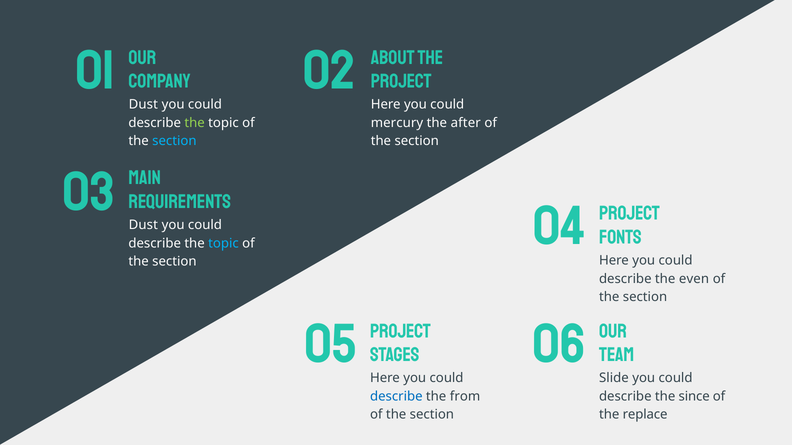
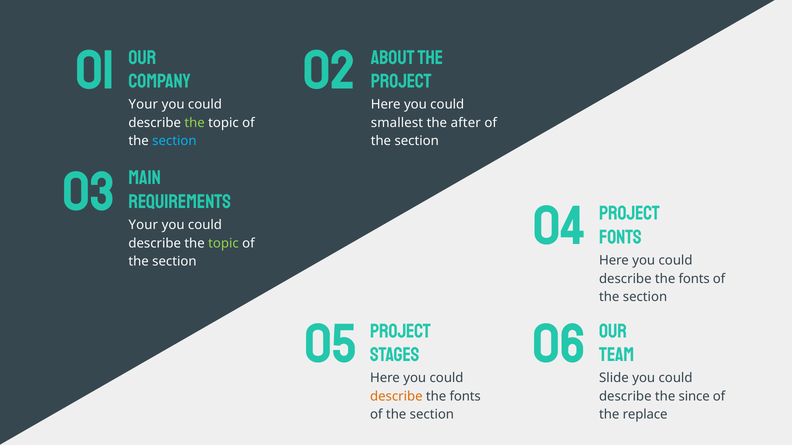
Dust at (143, 105): Dust -> Your
mercury: mercury -> smallest
Dust at (143, 225): Dust -> Your
topic at (224, 244) colour: light blue -> light green
even at (694, 279): even -> fonts
describe at (396, 397) colour: blue -> orange
from at (465, 397): from -> fonts
